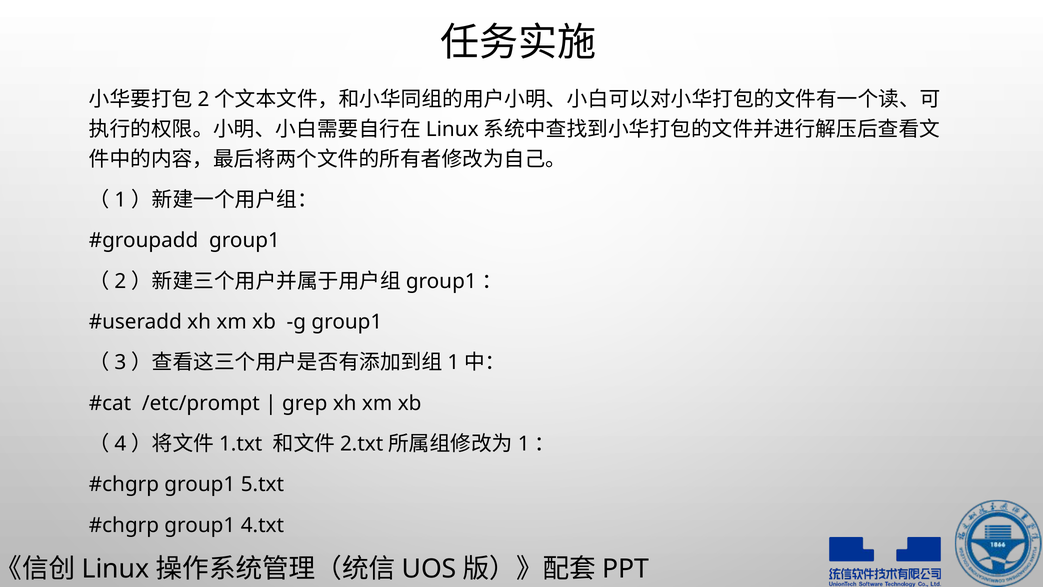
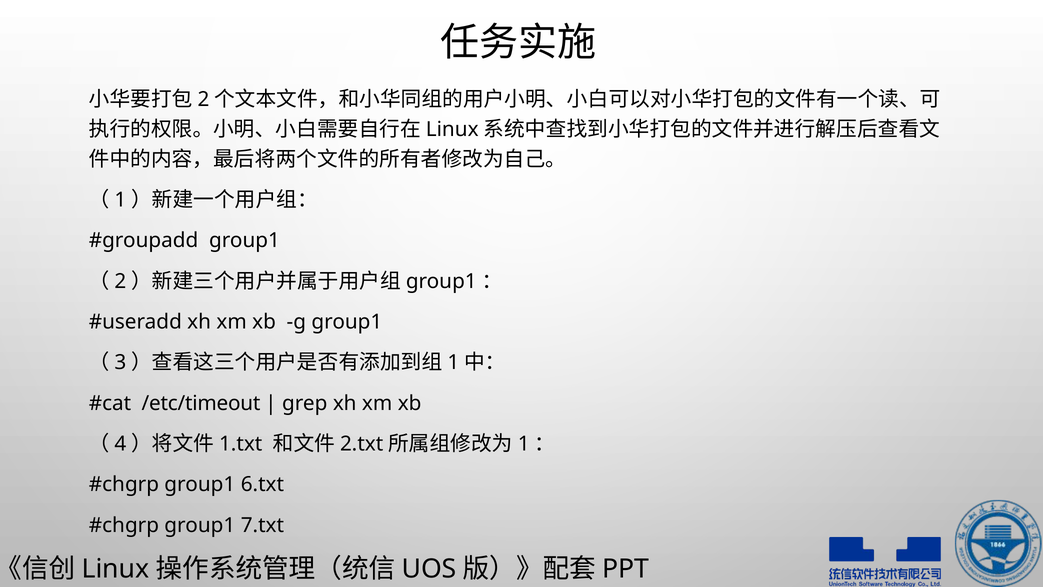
/etc/prompt: /etc/prompt -> /etc/timeout
5.txt: 5.txt -> 6.txt
4.txt: 4.txt -> 7.txt
